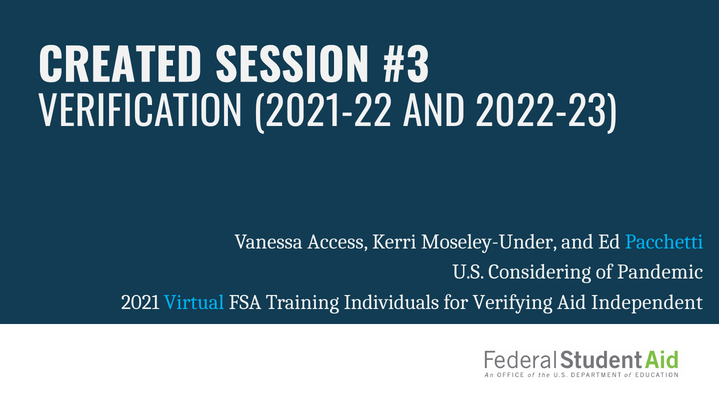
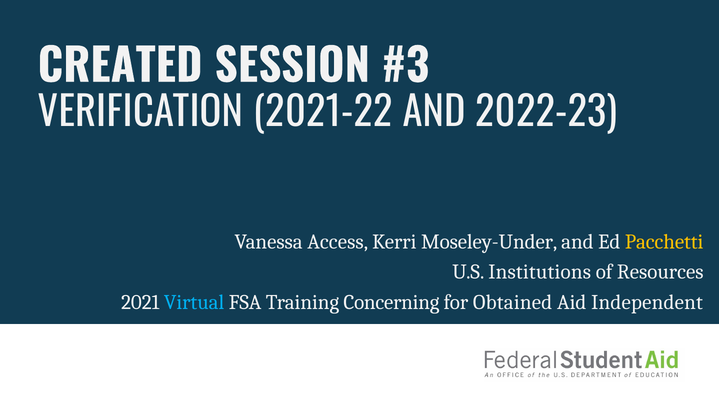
Pacchetti colour: light blue -> yellow
Considering: Considering -> Institutions
Pandemic: Pandemic -> Resources
Individuals: Individuals -> Concerning
Verifying: Verifying -> Obtained
